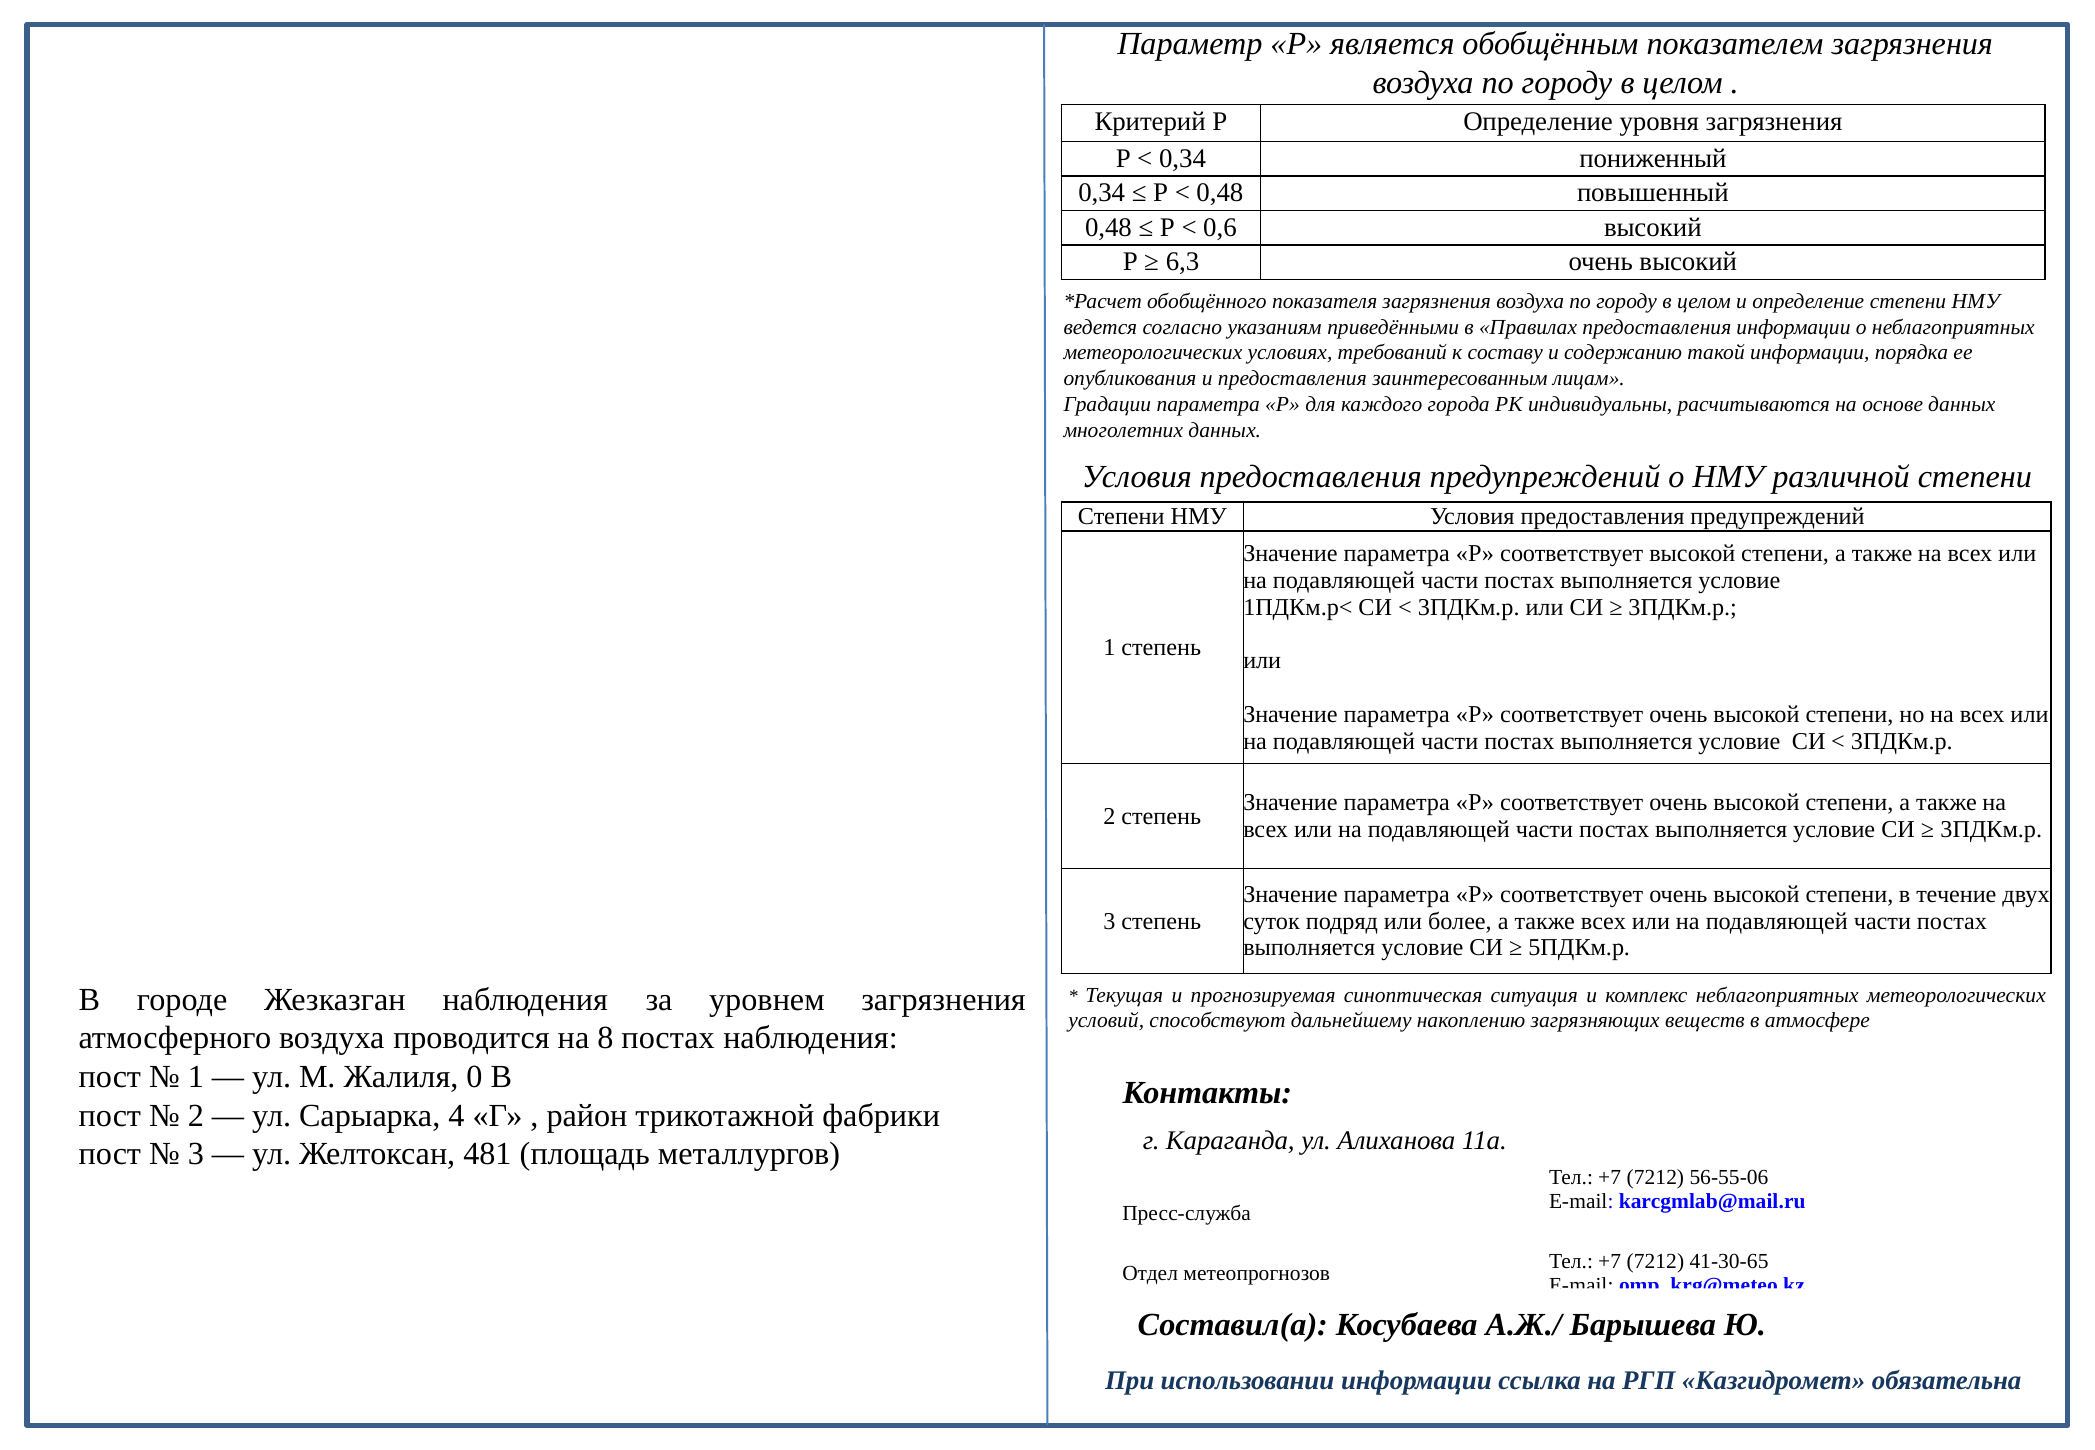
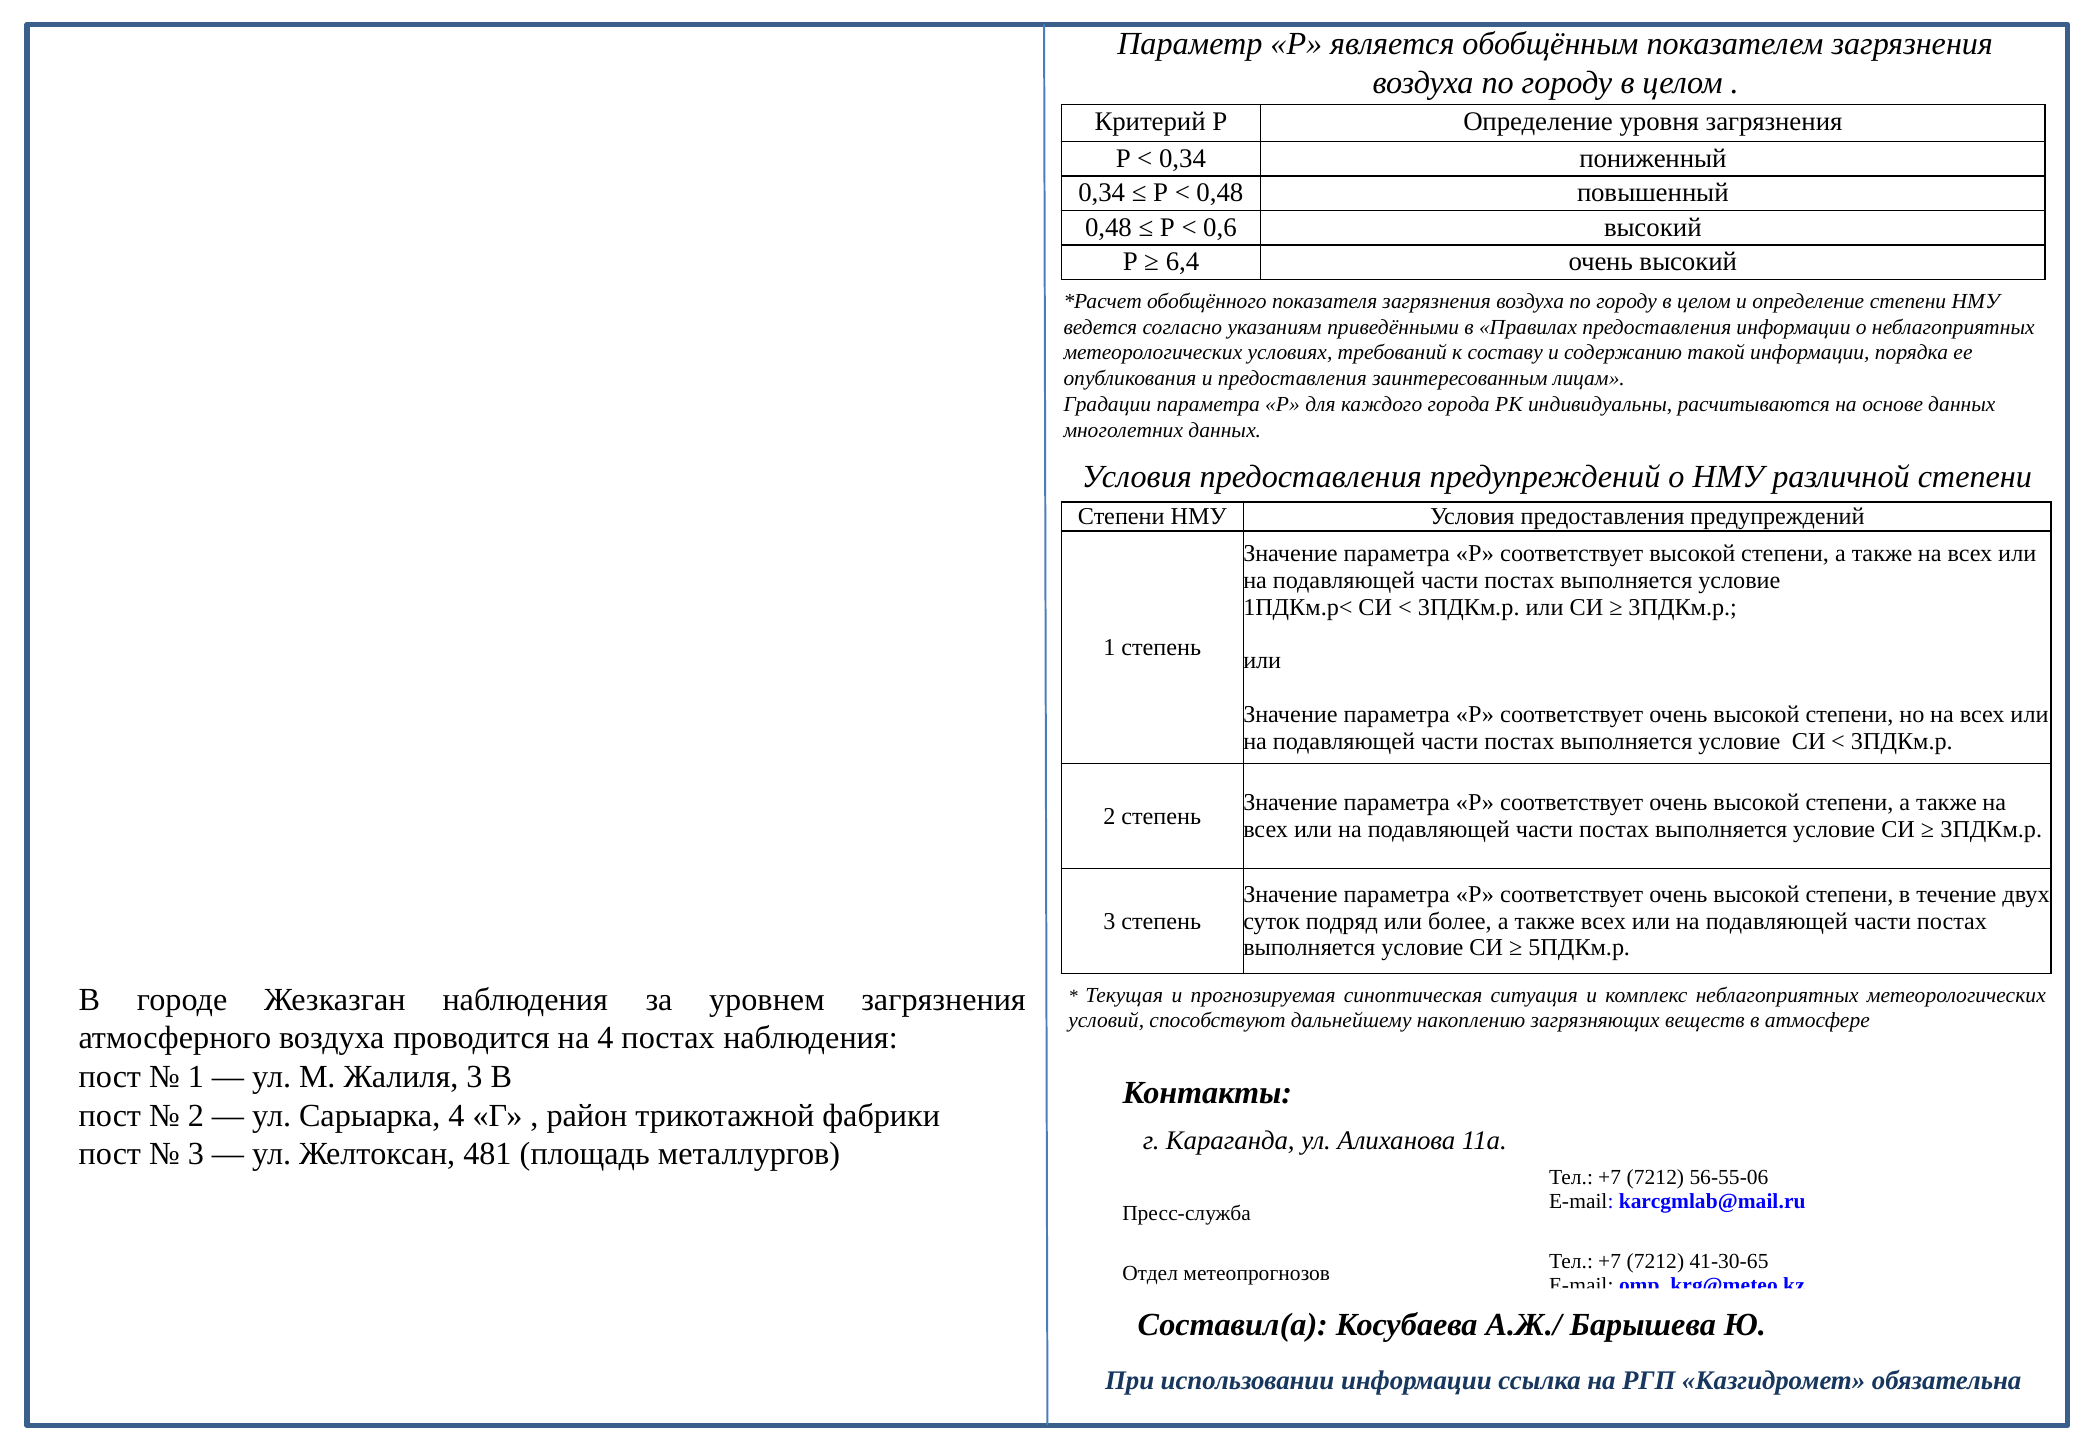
6,3: 6,3 -> 6,4
на 8: 8 -> 4
Жалиля 0: 0 -> 3
